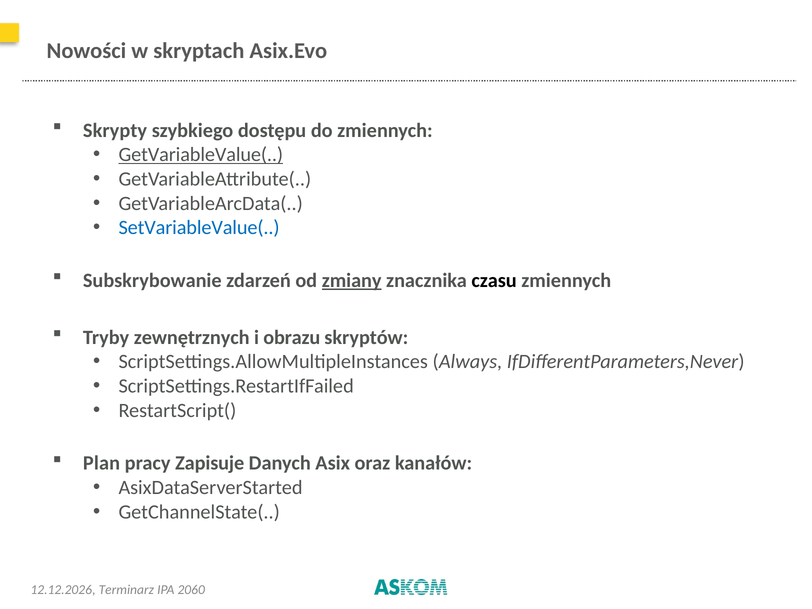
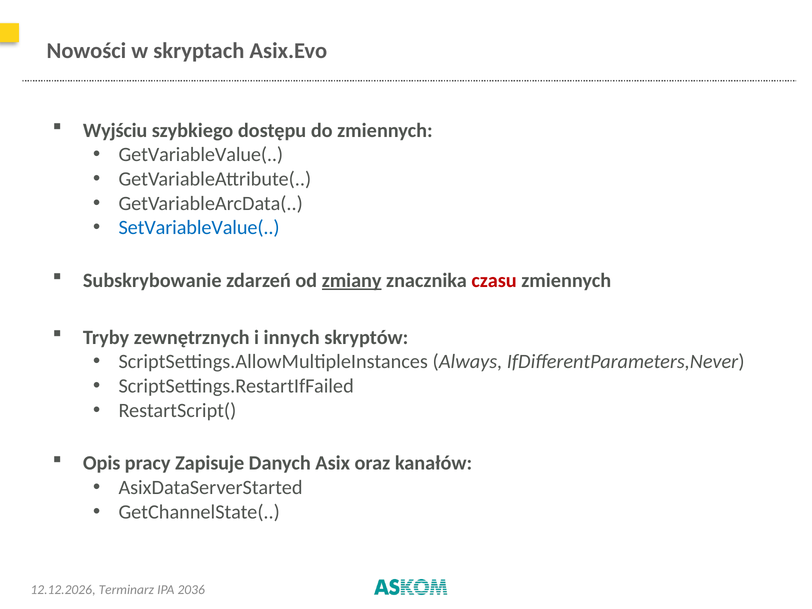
Skrypty: Skrypty -> Wyjściu
GetVariableValue( underline: present -> none
czasu colour: black -> red
obrazu: obrazu -> innych
Plan: Plan -> Opis
2060: 2060 -> 2036
